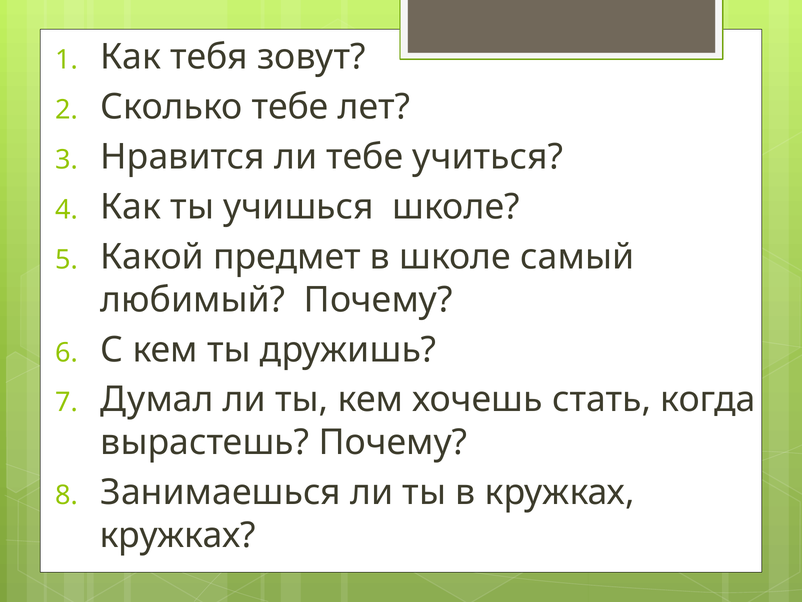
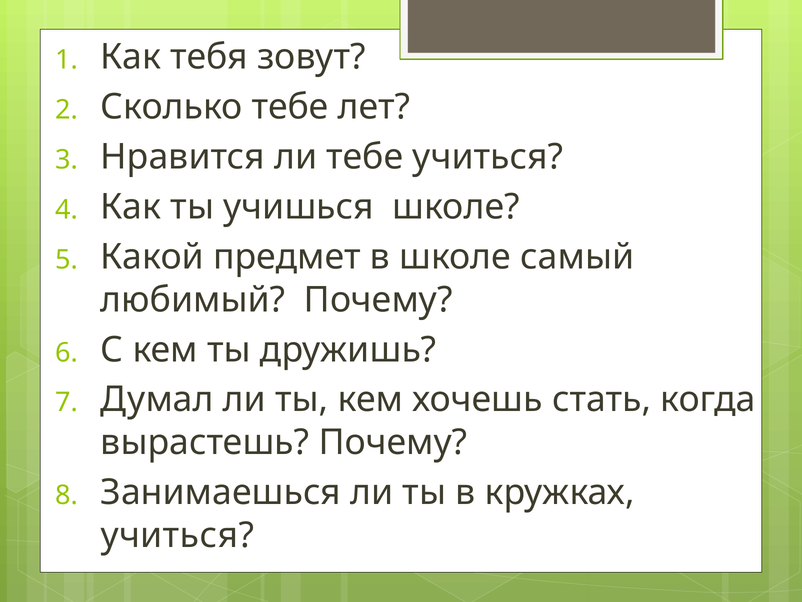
кружках at (178, 535): кружках -> учиться
